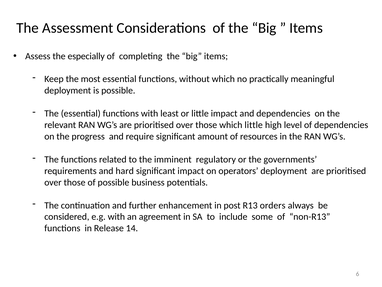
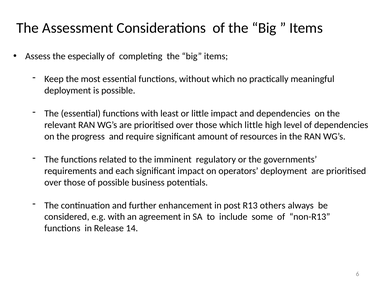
hard: hard -> each
orders: orders -> others
